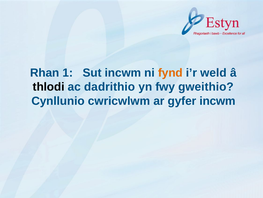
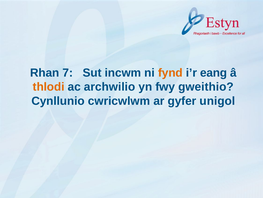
1: 1 -> 7
weld: weld -> eang
thlodi colour: black -> orange
dadrithio: dadrithio -> archwilio
gyfer incwm: incwm -> unigol
